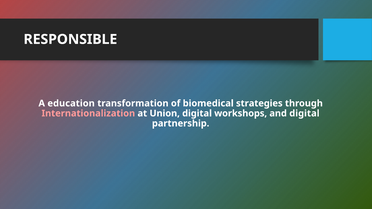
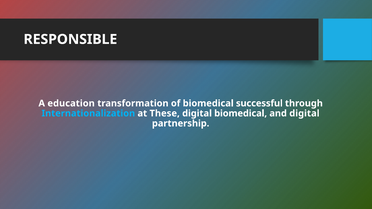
strategies: strategies -> successful
Internationalization colour: pink -> light blue
Union: Union -> These
digital workshops: workshops -> biomedical
